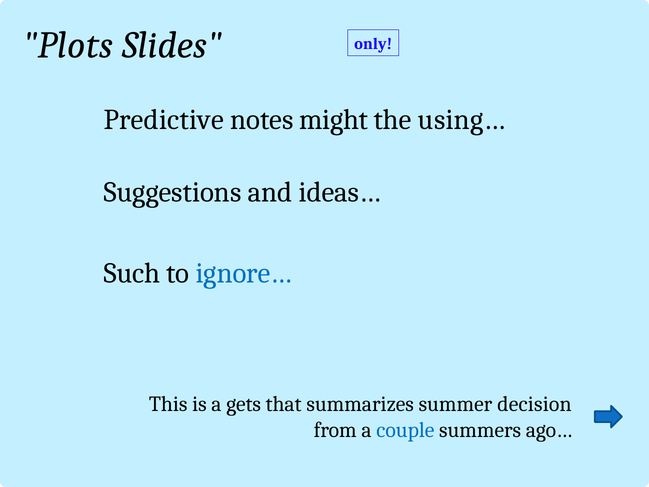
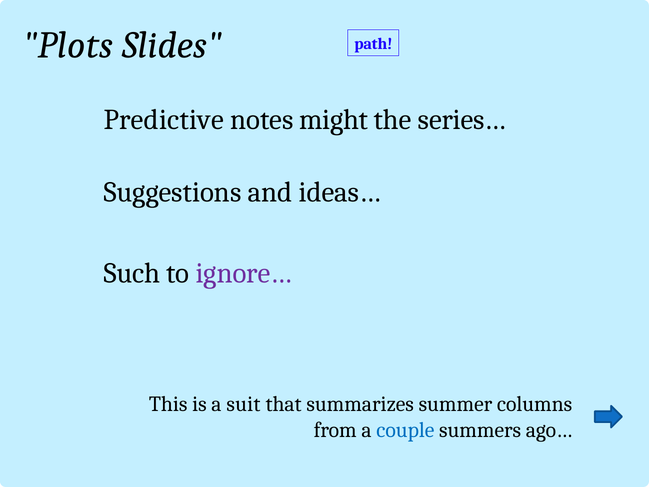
only: only -> path
using…: using… -> series…
ignore… colour: blue -> purple
gets: gets -> suit
decision: decision -> columns
